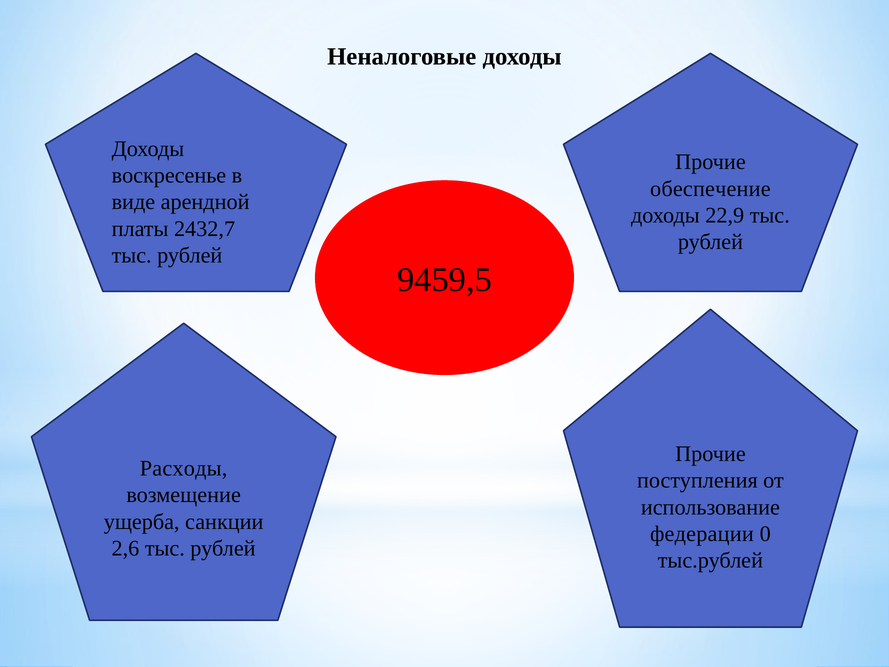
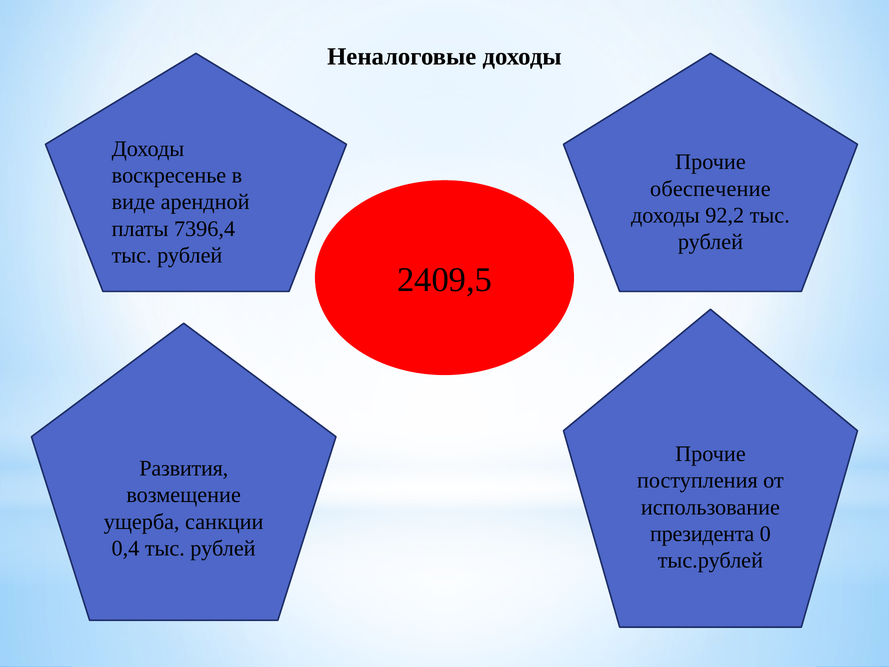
22,9: 22,9 -> 92,2
2432,7: 2432,7 -> 7396,4
9459,5: 9459,5 -> 2409,5
Расходы: Расходы -> Развития
федерации: федерации -> президента
2,6: 2,6 -> 0,4
